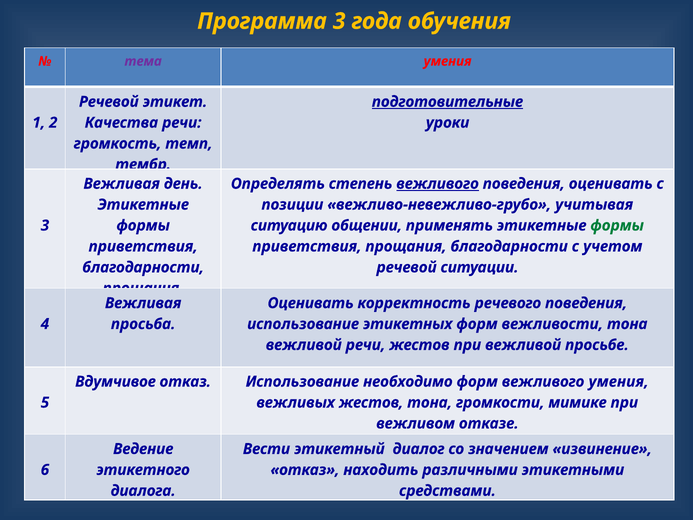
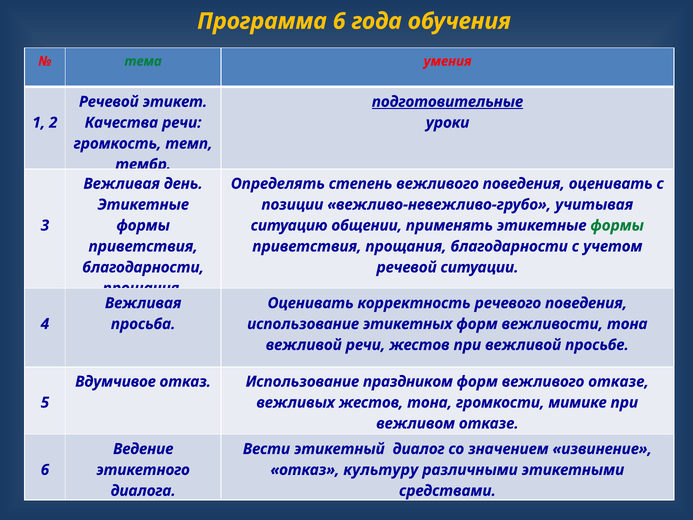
Программа 3: 3 -> 6
тема colour: purple -> green
вежливого at (438, 184) underline: present -> none
необходимо: необходимо -> праздником
вежливого умения: умения -> отказе
находить: находить -> культуру
